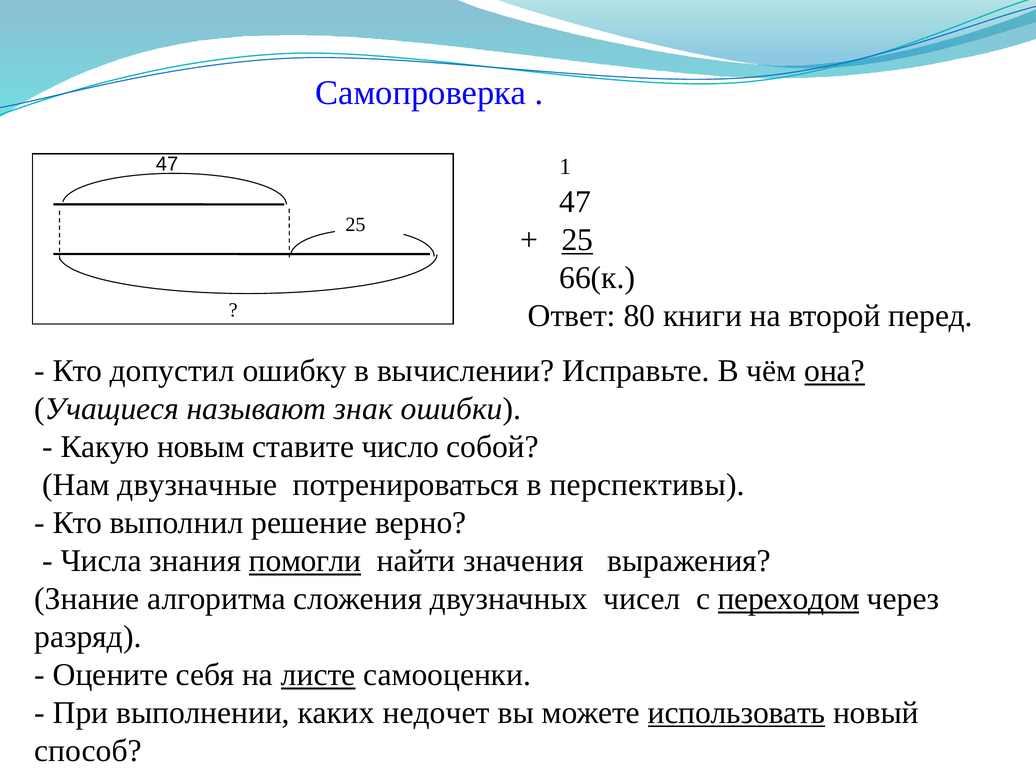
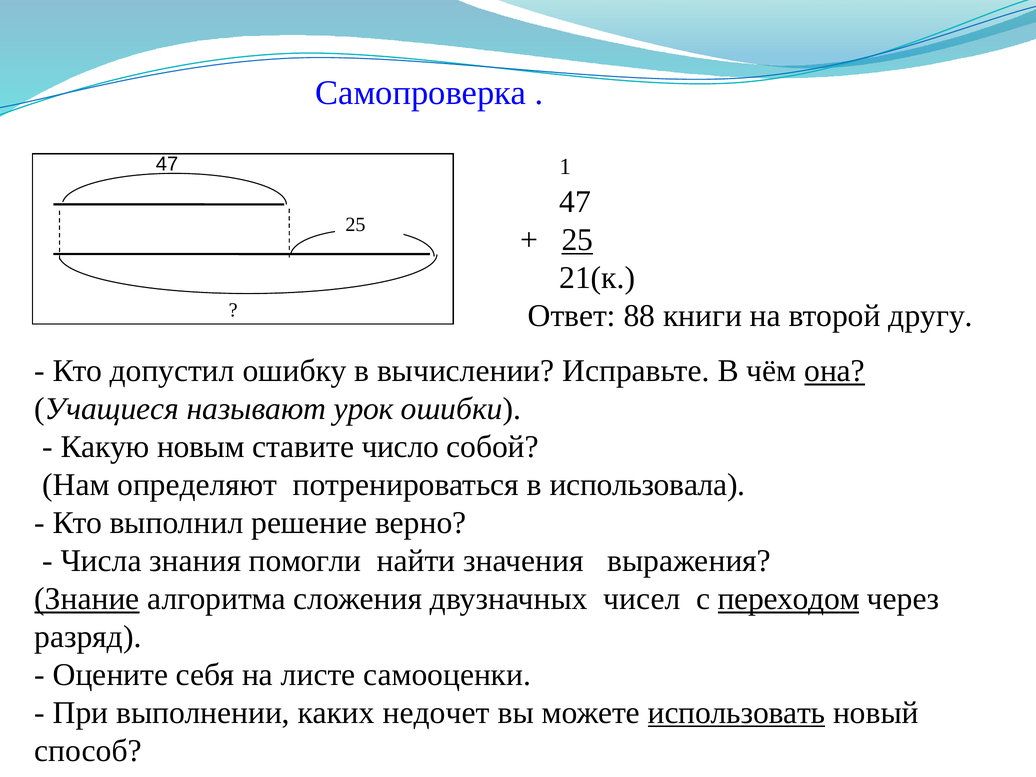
66(к: 66(к -> 21(к
80: 80 -> 88
перед: перед -> другу
знак: знак -> урок
двузначные: двузначные -> определяют
перспективы: перспективы -> использовала
помогли underline: present -> none
Знание underline: none -> present
листе underline: present -> none
